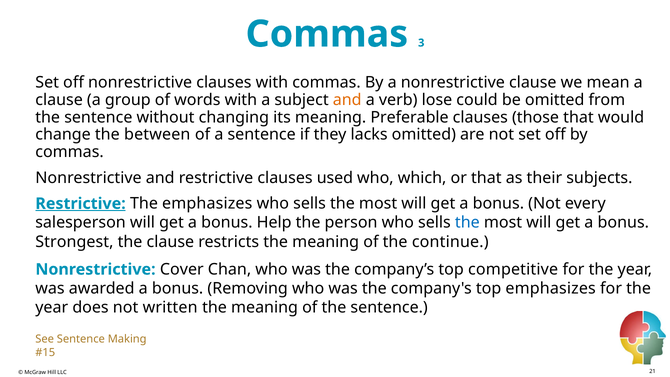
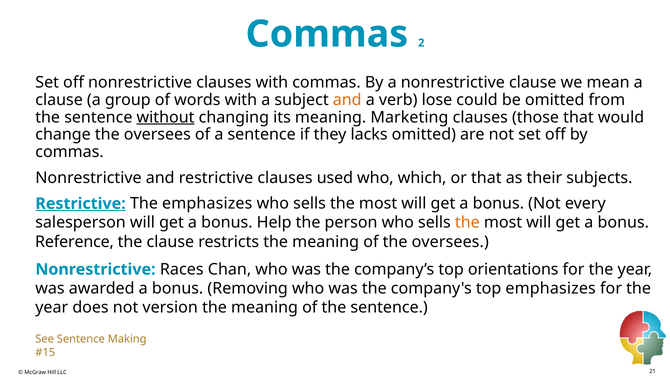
3: 3 -> 2
without underline: none -> present
Preferable: Preferable -> Marketing
change the between: between -> oversees
the at (467, 223) colour: blue -> orange
Strongest: Strongest -> Reference
of the continue: continue -> oversees
Cover: Cover -> Races
competitive: competitive -> orientations
written: written -> version
